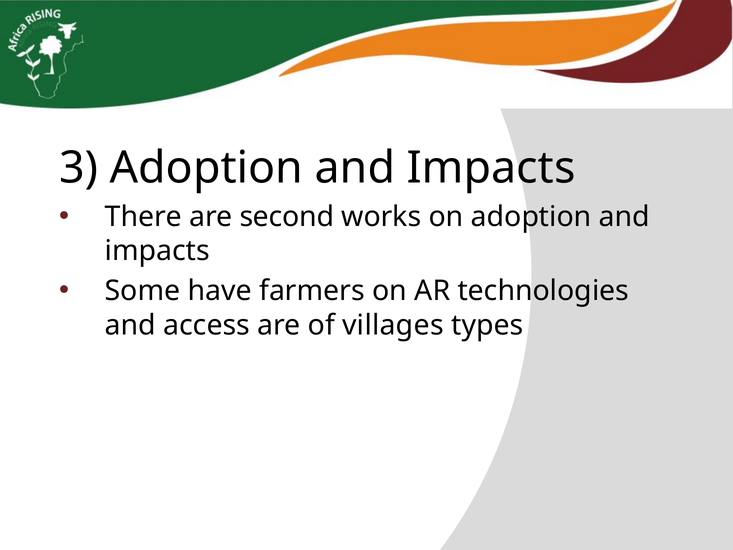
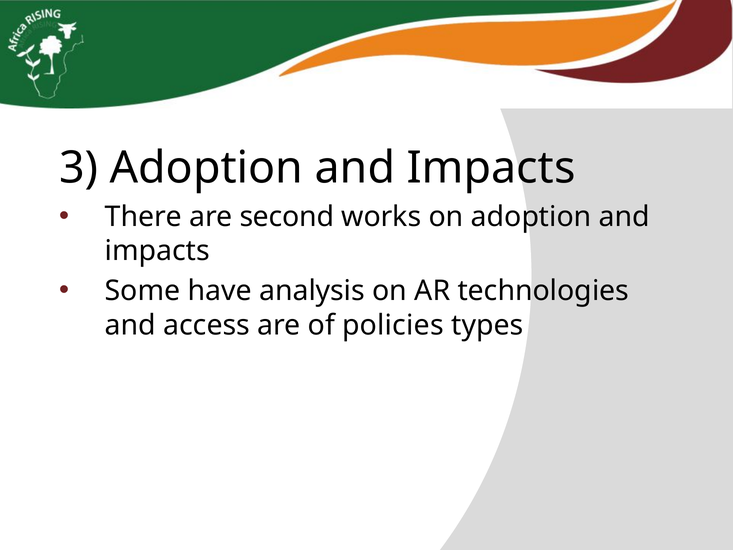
farmers: farmers -> analysis
villages: villages -> policies
